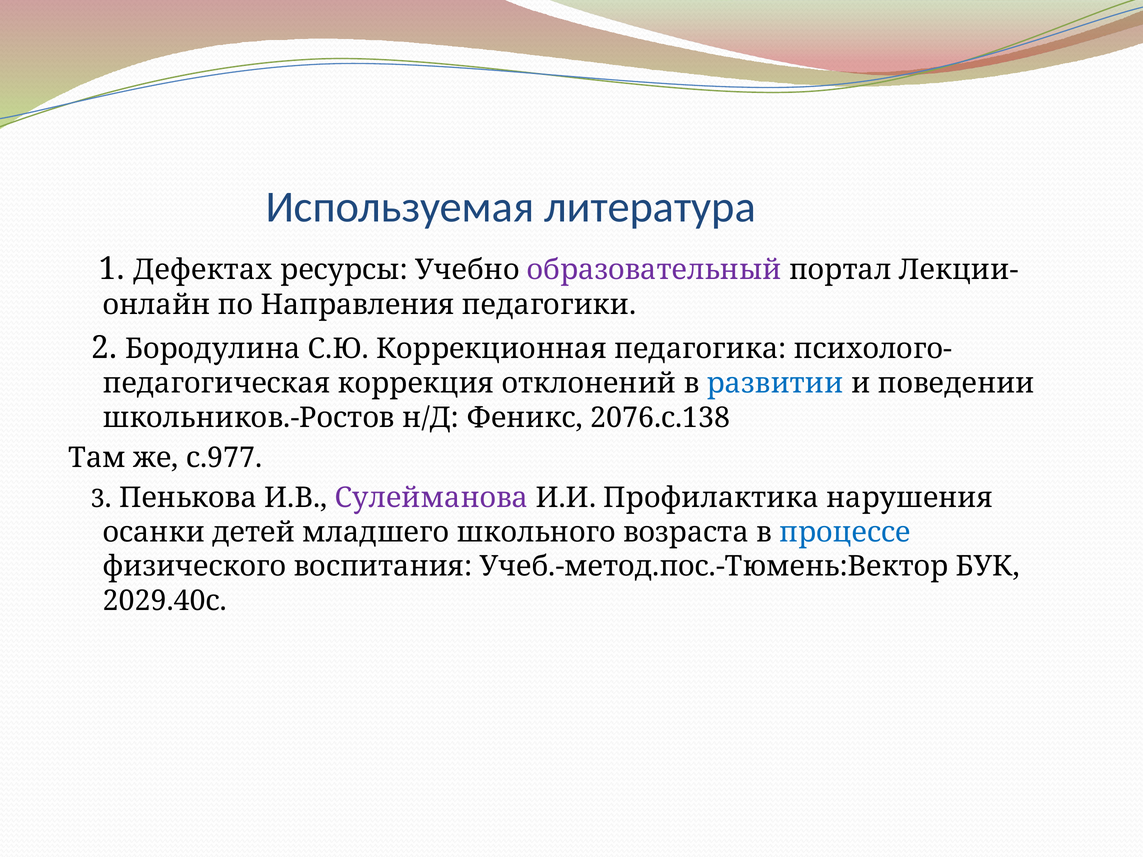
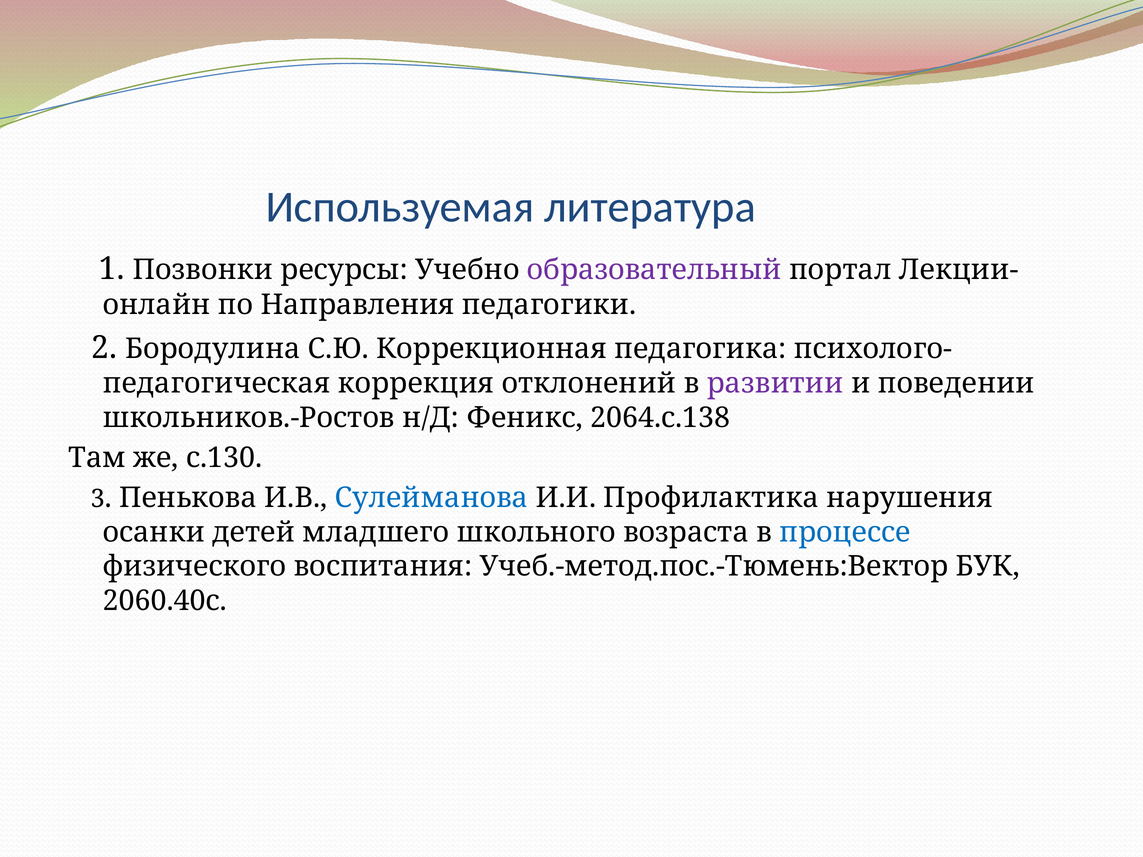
Дефектах: Дефектах -> Позвонки
развитии colour: blue -> purple
2076.с.138: 2076.с.138 -> 2064.с.138
с.977: с.977 -> с.130
Сулейманова colour: purple -> blue
2029.40с: 2029.40с -> 2060.40с
